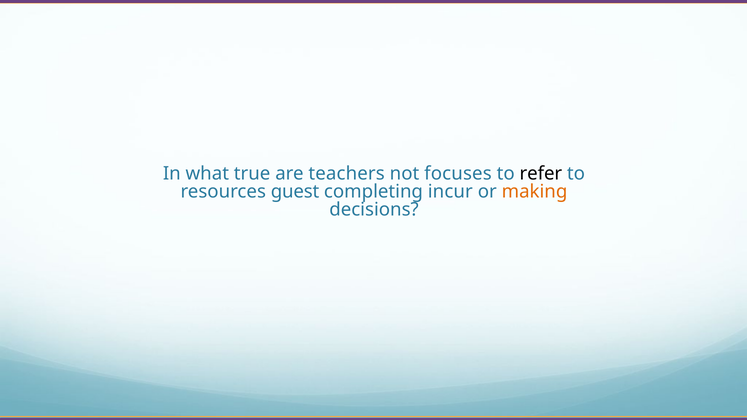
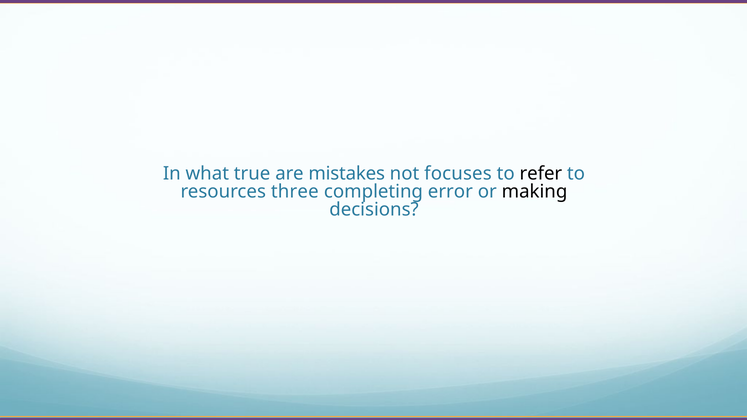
teachers: teachers -> mistakes
guest: guest -> three
incur: incur -> error
making colour: orange -> black
